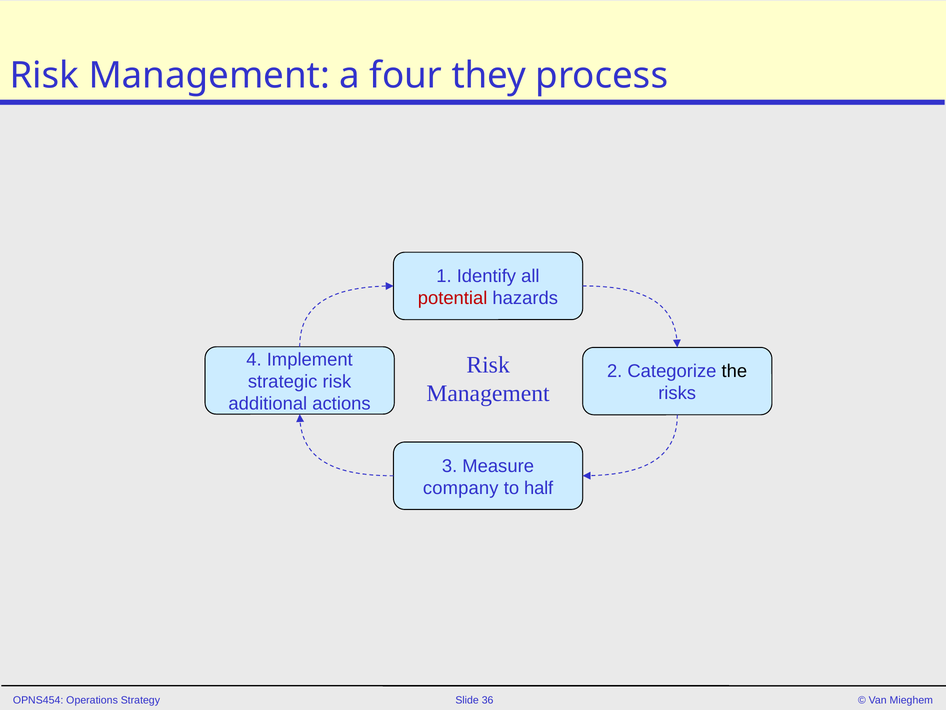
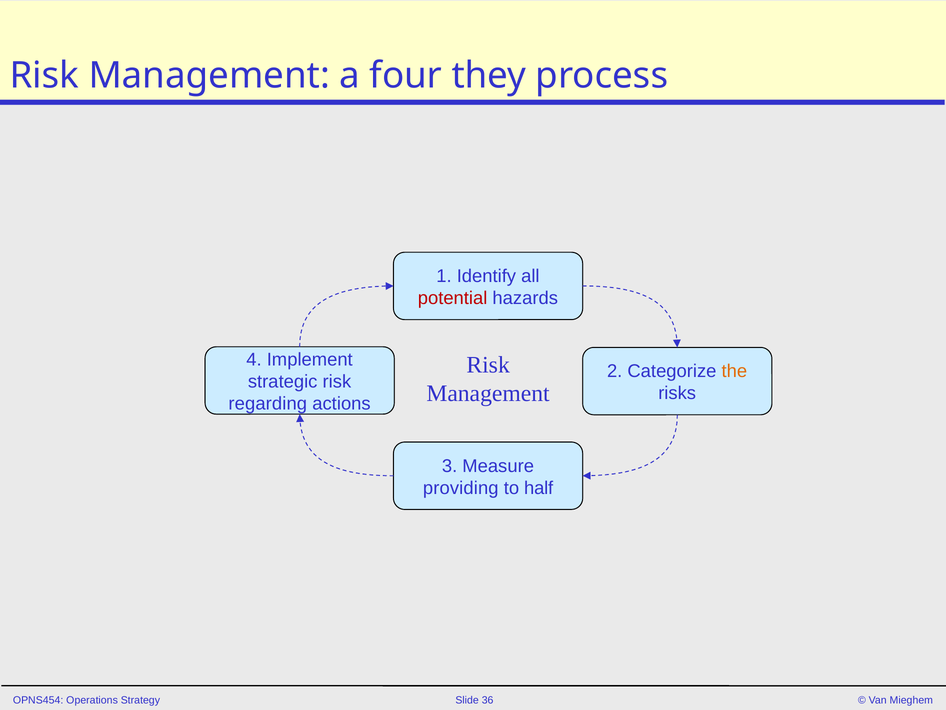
the colour: black -> orange
additional: additional -> regarding
company: company -> providing
